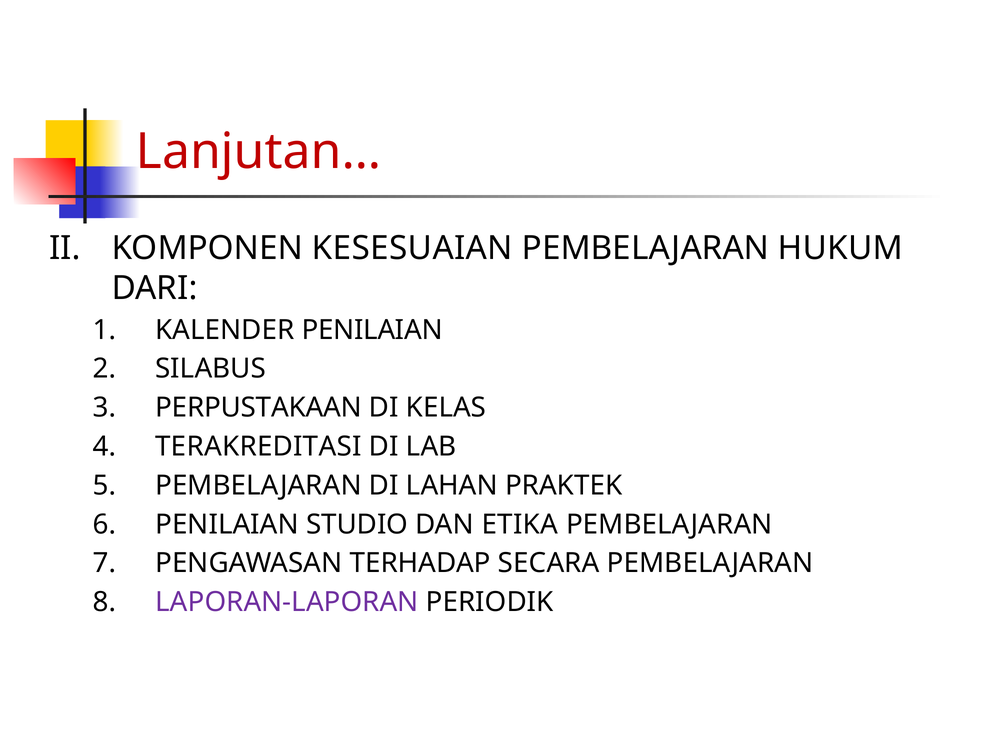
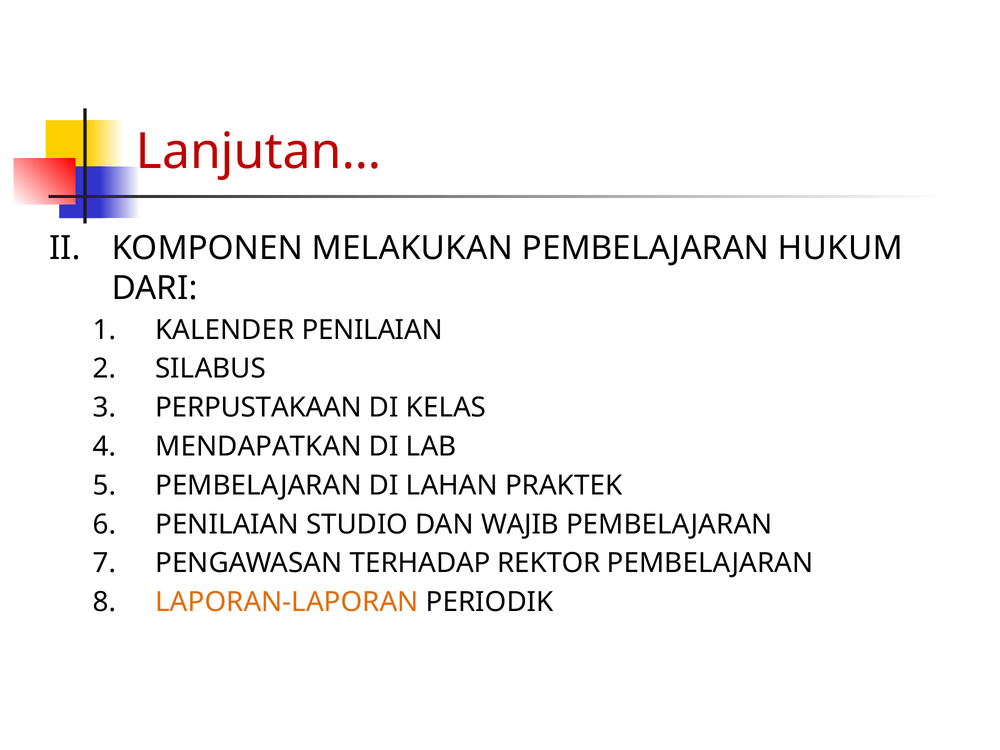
KESESUAIAN: KESESUAIAN -> MELAKUKAN
TERAKREDITASI: TERAKREDITASI -> MENDAPATKAN
ETIKA: ETIKA -> WAJIB
SECARA: SECARA -> REKTOR
LAPORAN-LAPORAN colour: purple -> orange
